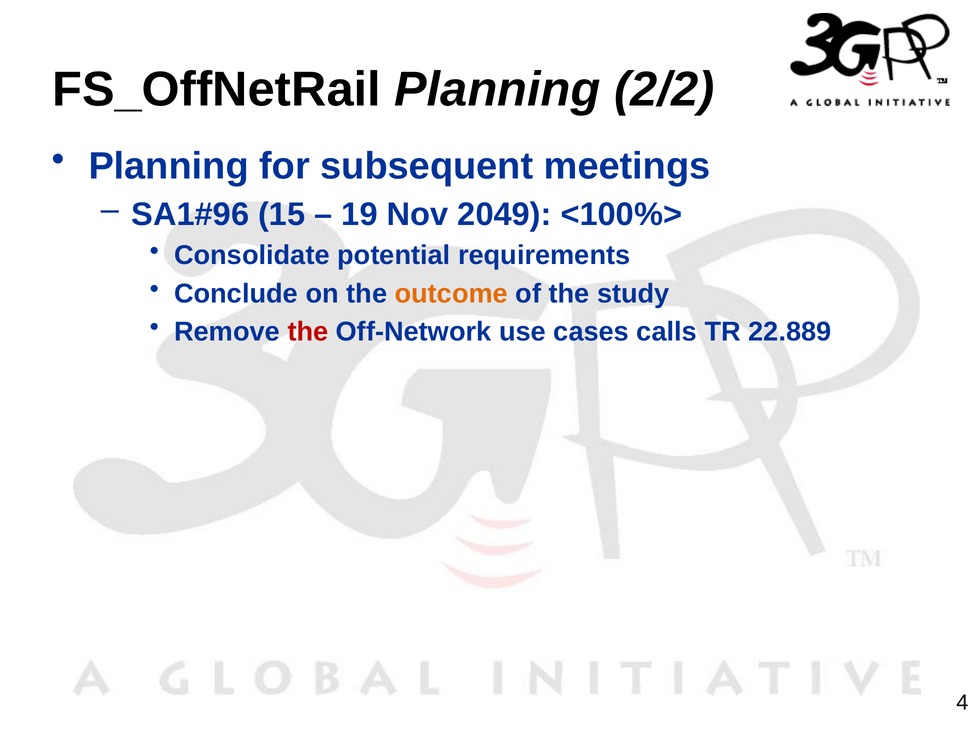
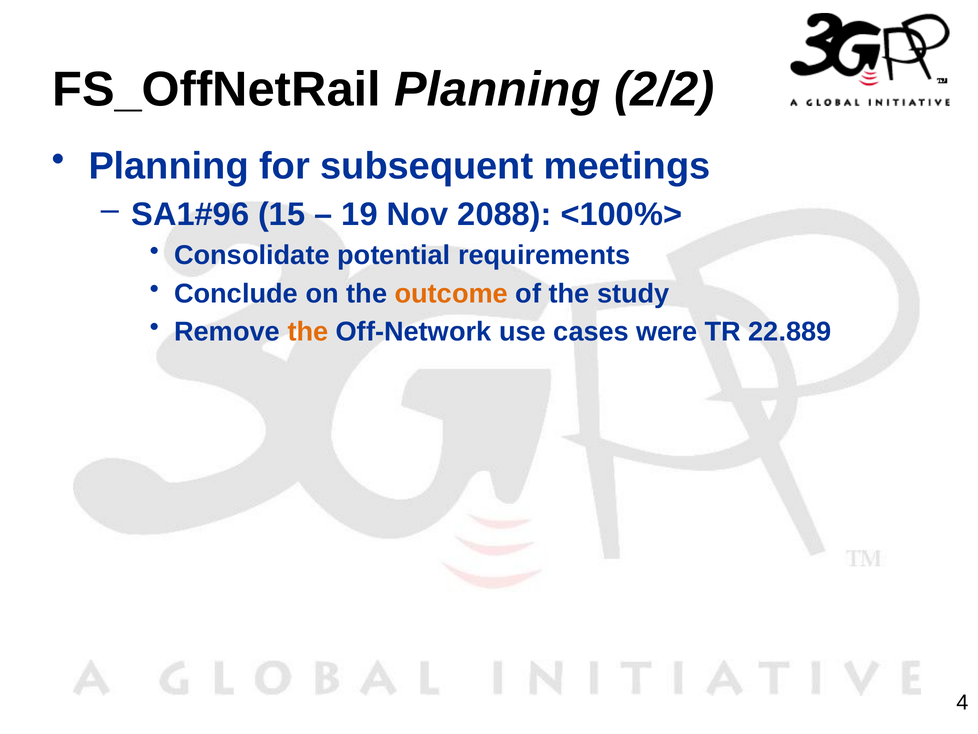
2049: 2049 -> 2088
the at (308, 331) colour: red -> orange
calls: calls -> were
